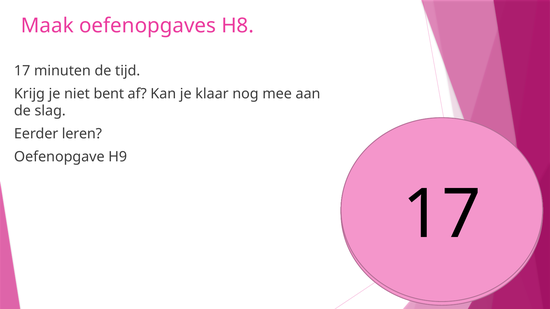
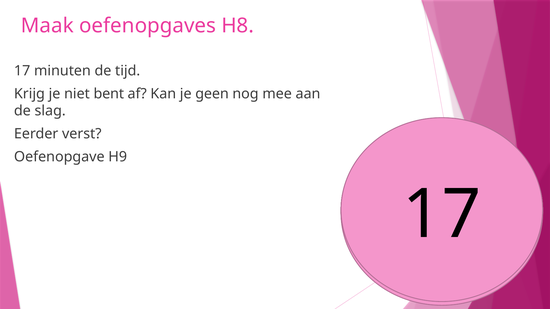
klaar: klaar -> geen
leren: leren -> verst
